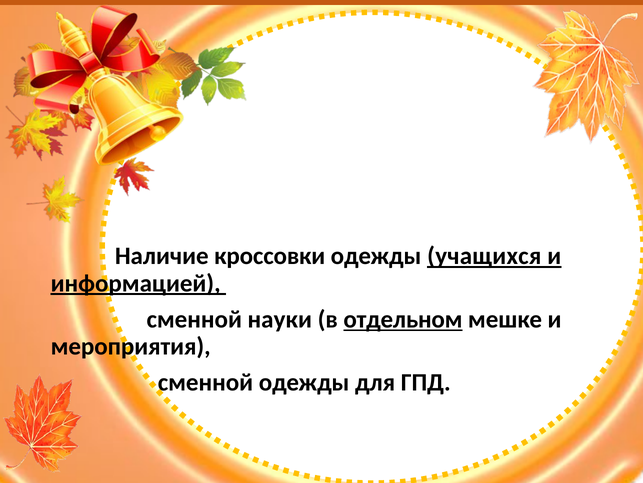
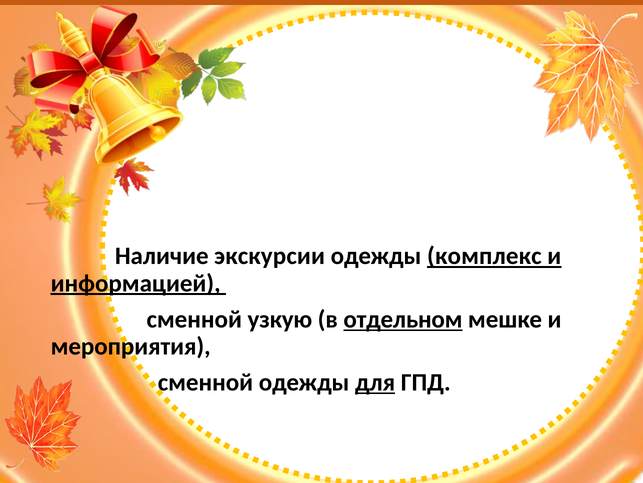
кроссовки: кроссовки -> экскурсии
учащихся: учащихся -> комплекс
науки: науки -> узкую
для underline: none -> present
